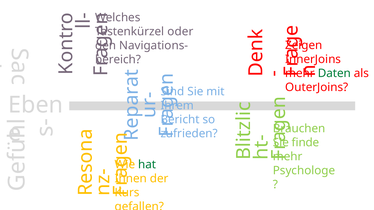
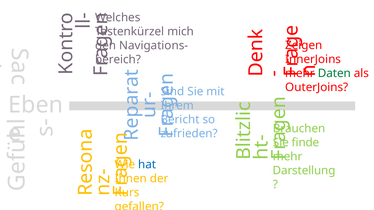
oder: oder -> mich
hat colour: green -> blue
Psychologe: Psychologe -> Darstellung
